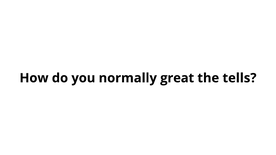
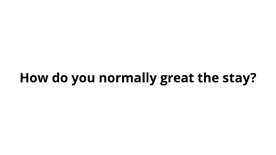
tells: tells -> stay
